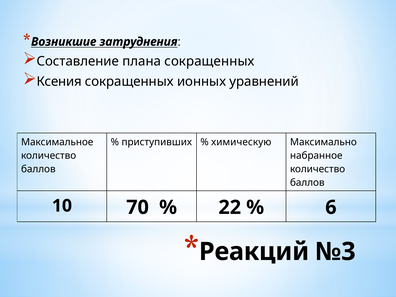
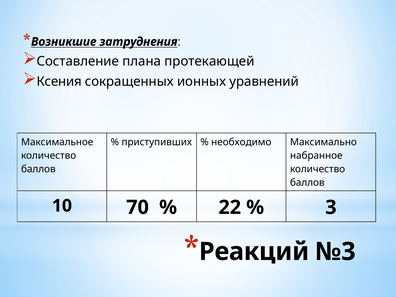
плана сокращенных: сокращенных -> протекающей
химическую: химическую -> необходимо
6: 6 -> 3
